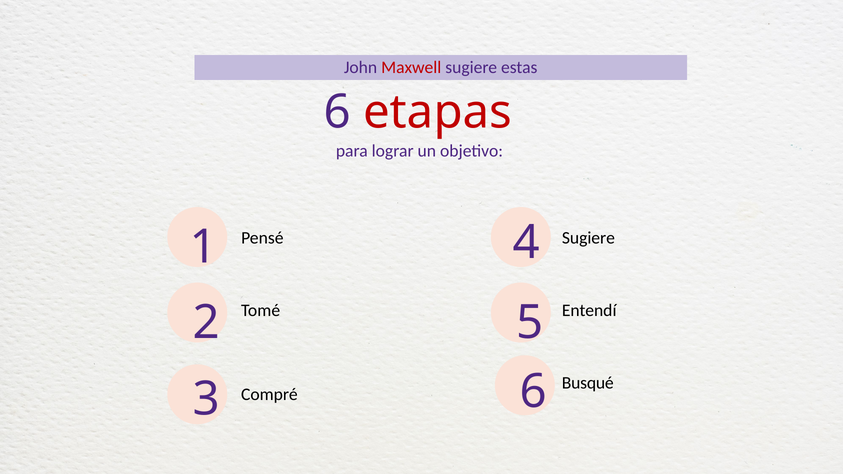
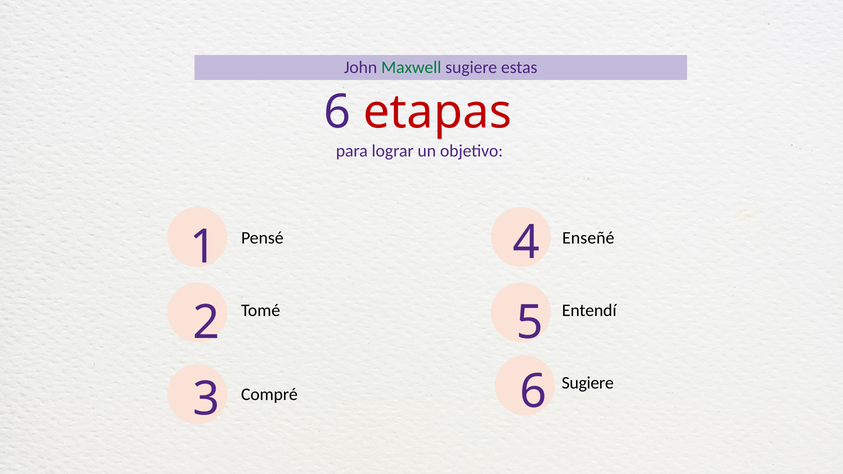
Maxwell colour: red -> green
Sugiere at (588, 238): Sugiere -> Enseñé
Busqué at (588, 383): Busqué -> Sugiere
